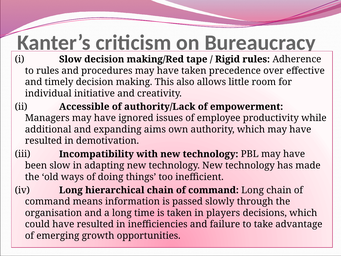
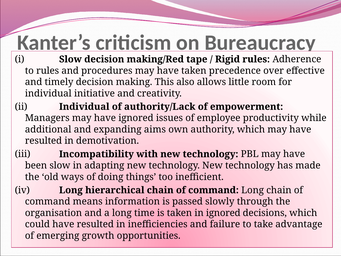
ii Accessible: Accessible -> Individual
in players: players -> ignored
